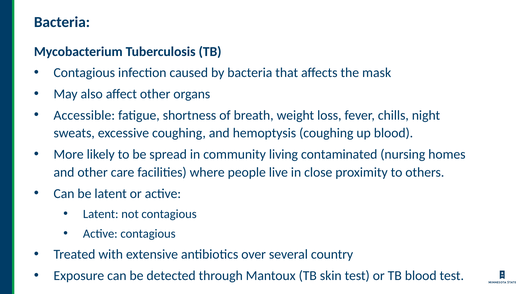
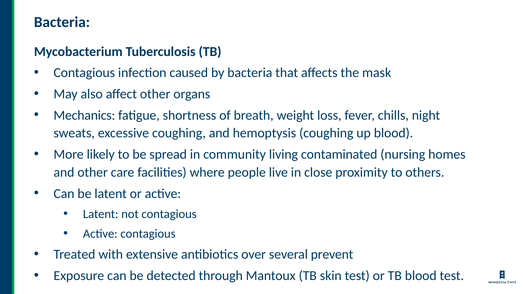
Accessible: Accessible -> Mechanics
country: country -> prevent
